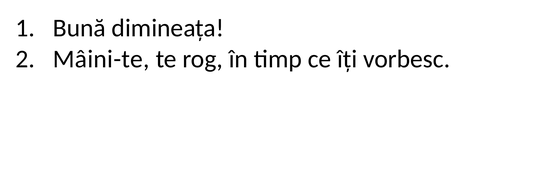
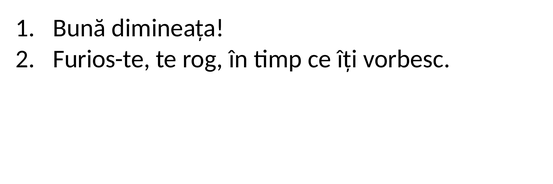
Mâini-te: Mâini-te -> Furios-te
